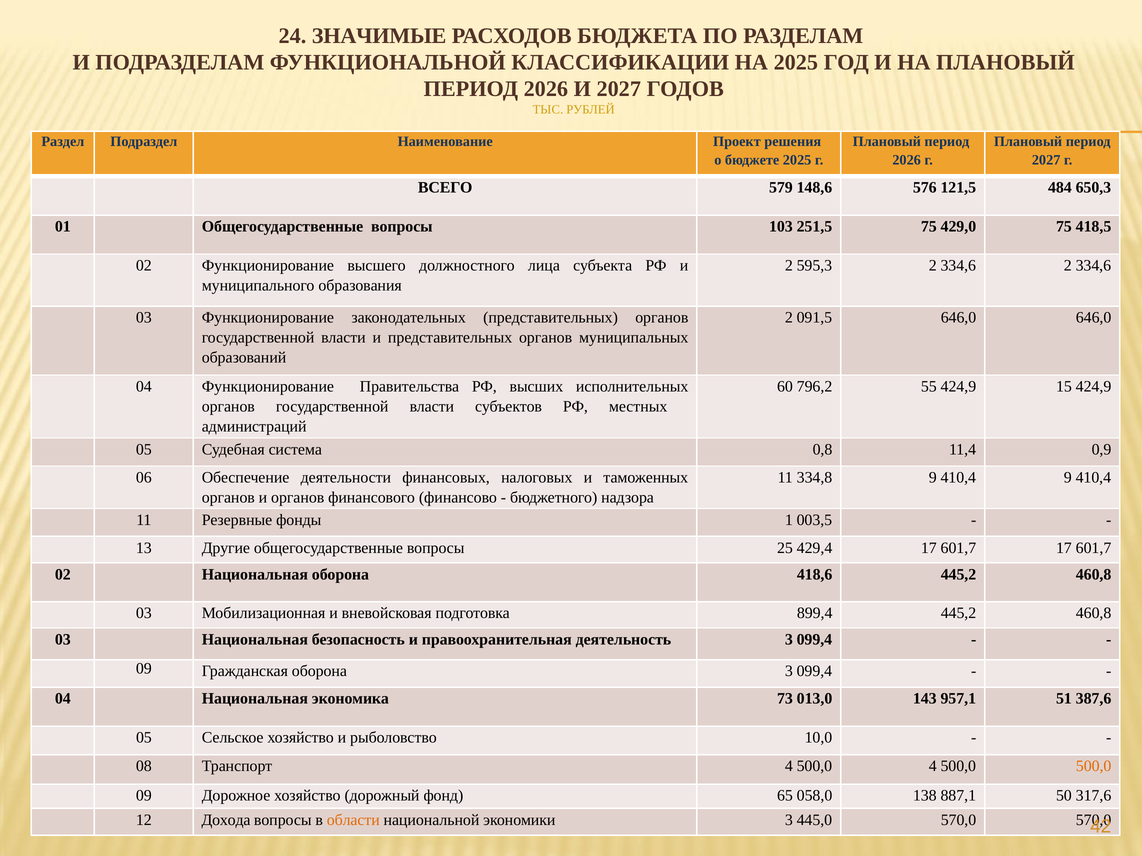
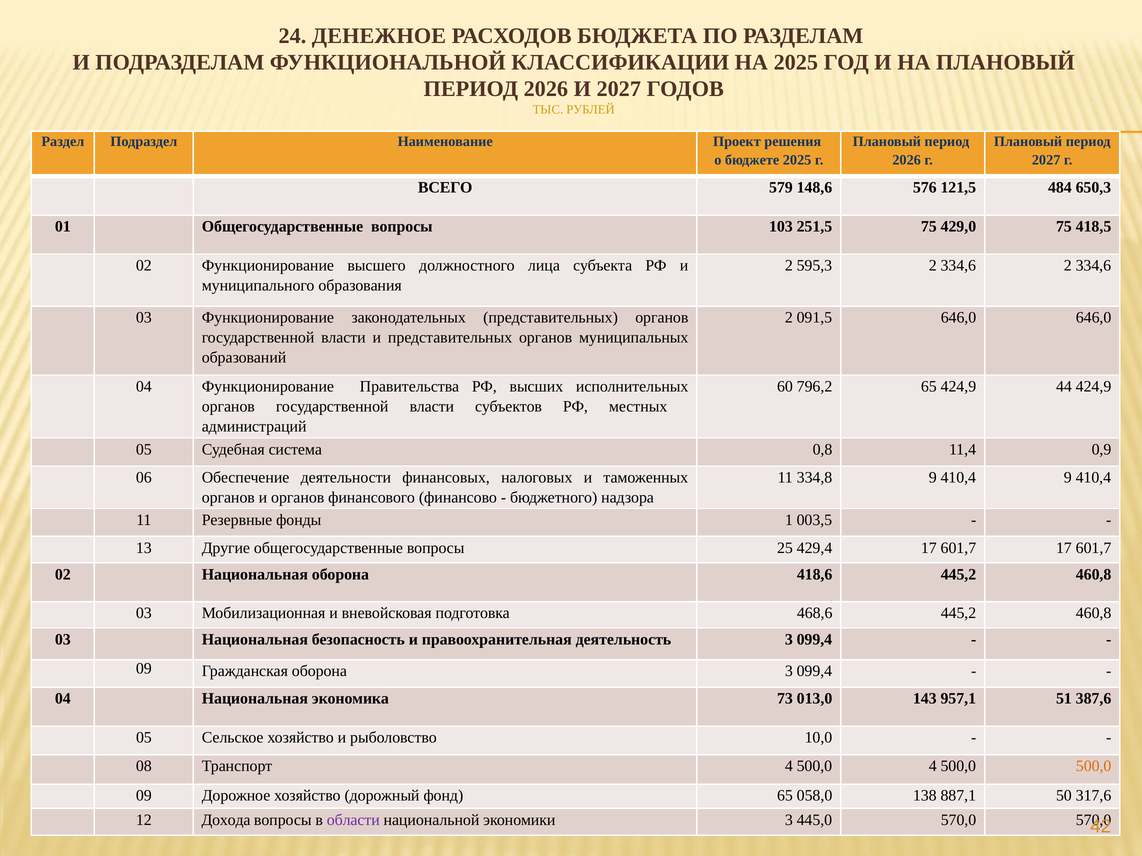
ЗНАЧИМЫЕ: ЗНАЧИМЫЕ -> ДЕНЕЖНОЕ
796,2 55: 55 -> 65
15: 15 -> 44
899,4: 899,4 -> 468,6
области colour: orange -> purple
